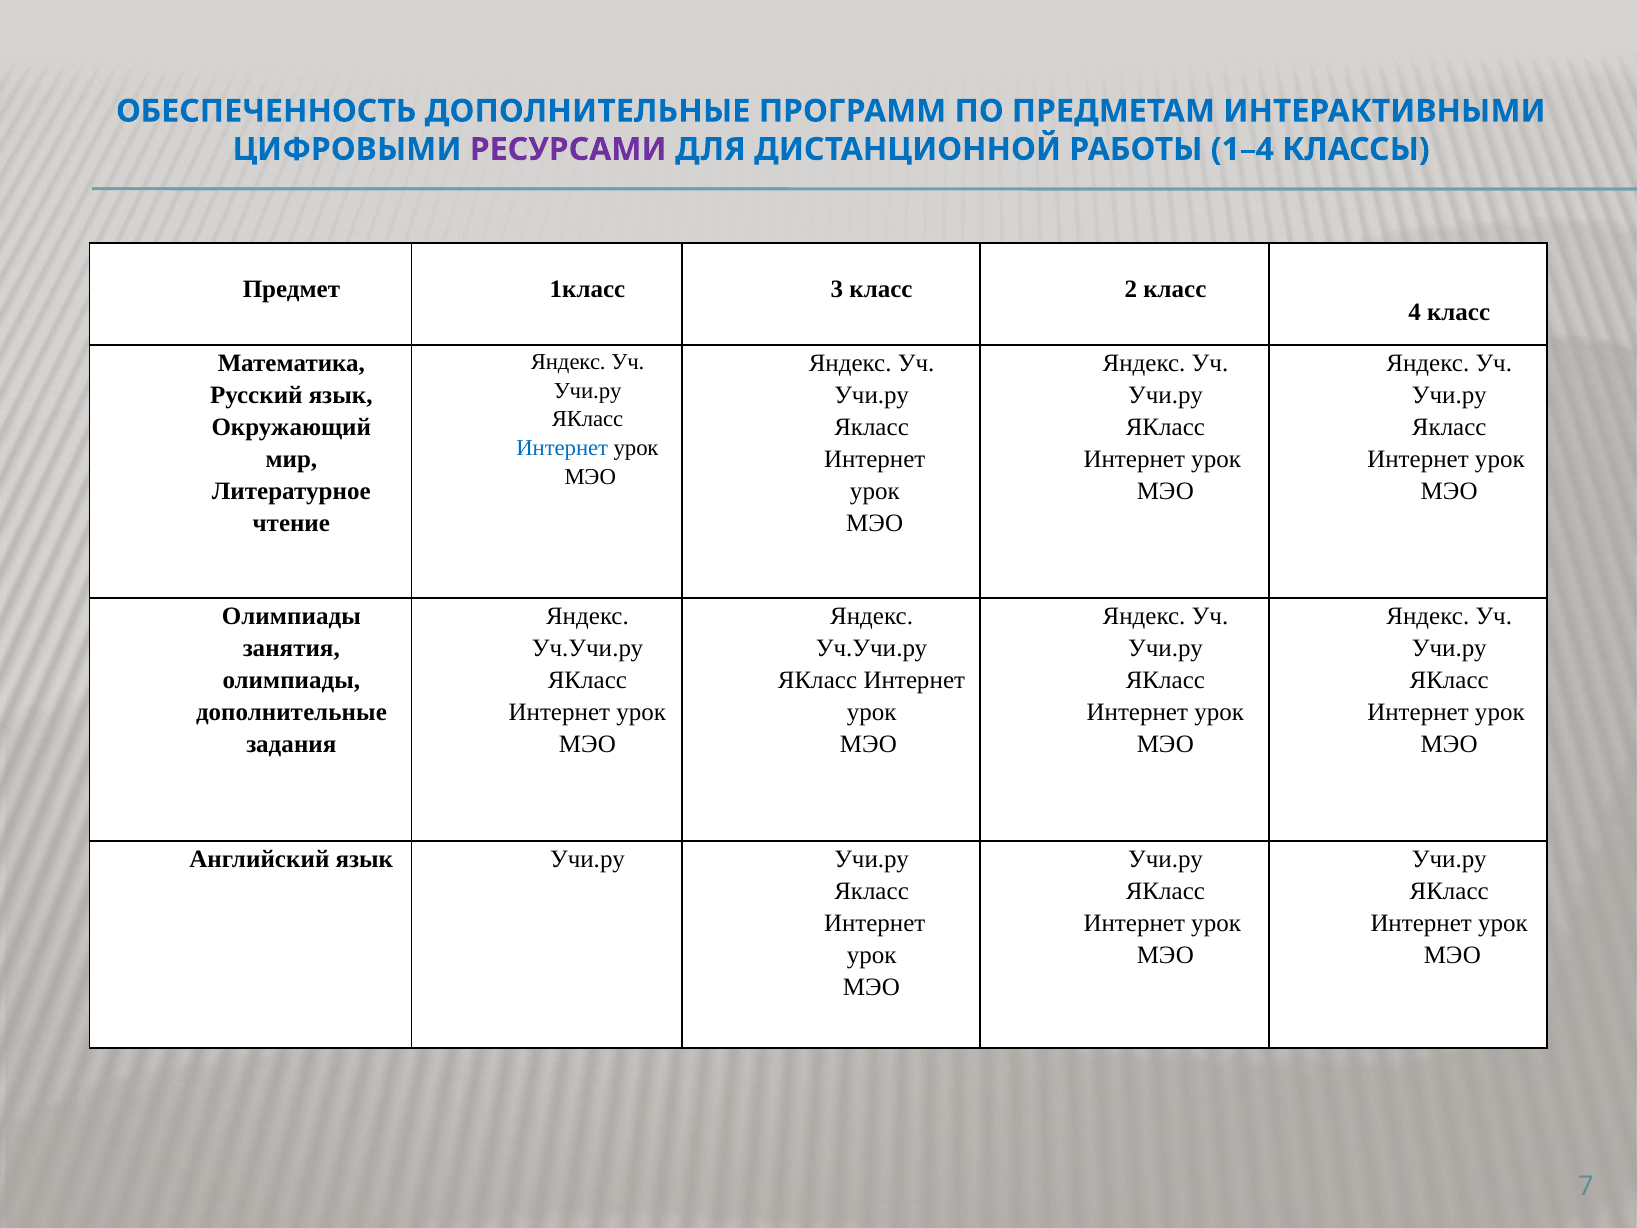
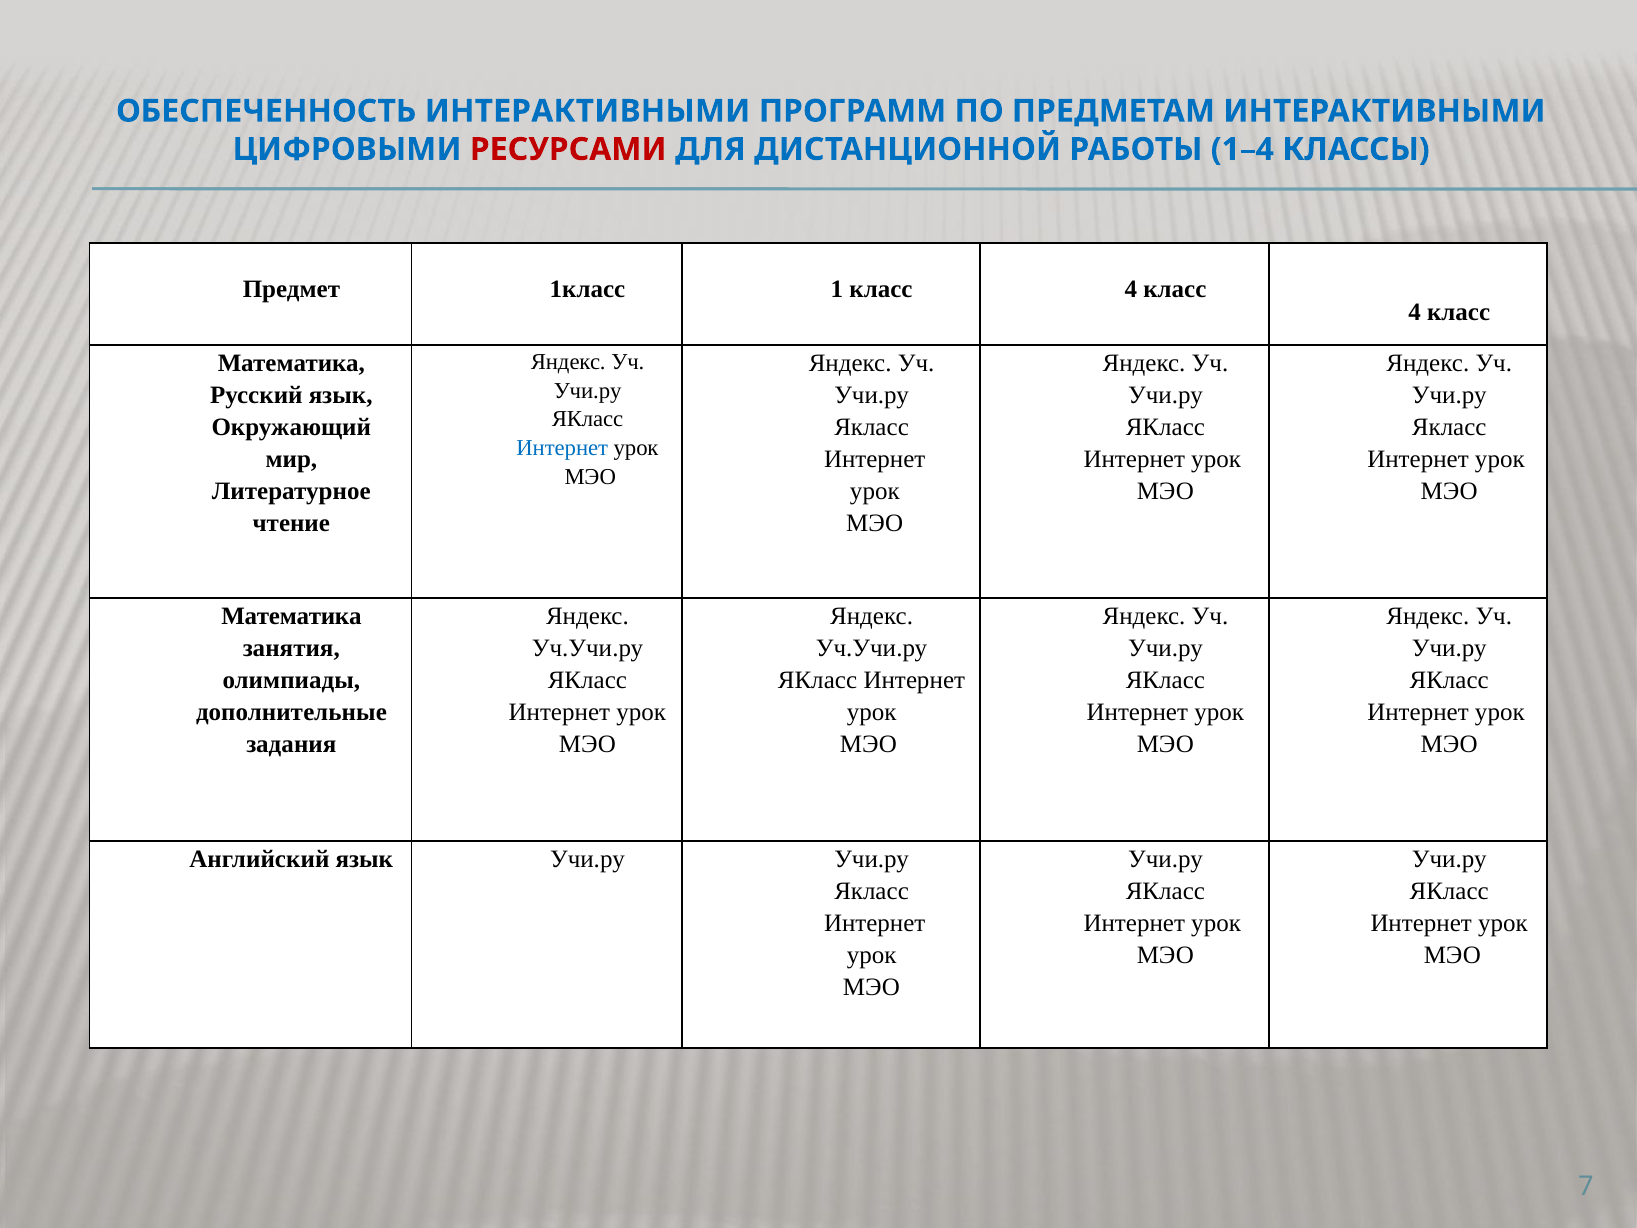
ОБЕСПЕЧЕННОСТЬ ДОПОЛНИТЕЛЬНЫЕ: ДОПОЛНИТЕЛЬНЫЕ -> ИНТЕРАКТИВНЫМИ
РЕСУРСАМИ colour: purple -> red
3: 3 -> 1
2 at (1131, 289): 2 -> 4
Олимпиады at (291, 616): Олимпиады -> Математика
